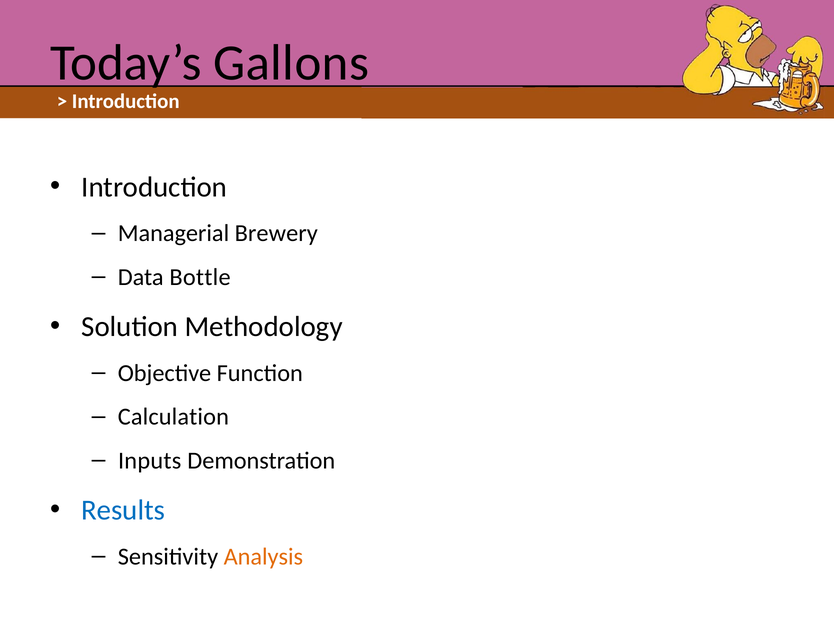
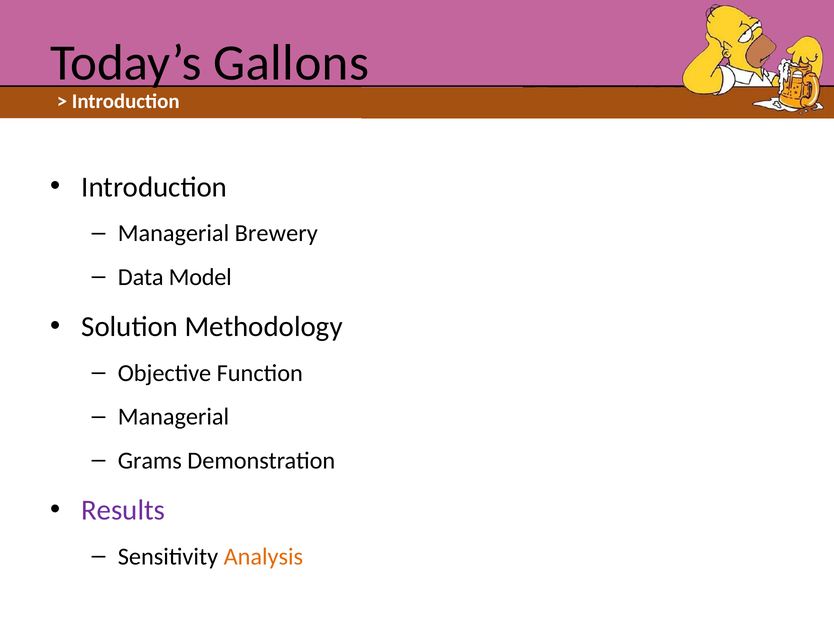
Bottle: Bottle -> Model
Calculation at (173, 417): Calculation -> Managerial
Inputs: Inputs -> Grams
Results colour: blue -> purple
